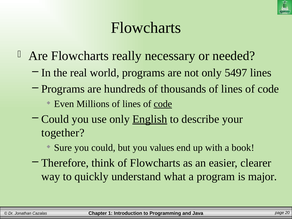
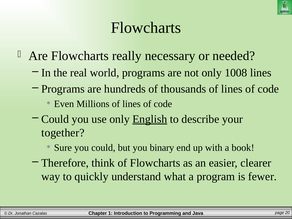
5497: 5497 -> 1008
code at (163, 104) underline: present -> none
values: values -> binary
major: major -> fewer
